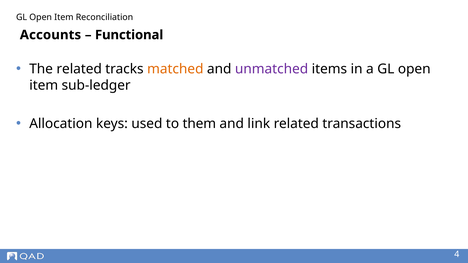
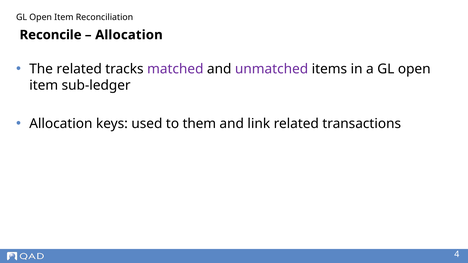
Accounts: Accounts -> Reconcile
Functional at (129, 35): Functional -> Allocation
matched colour: orange -> purple
